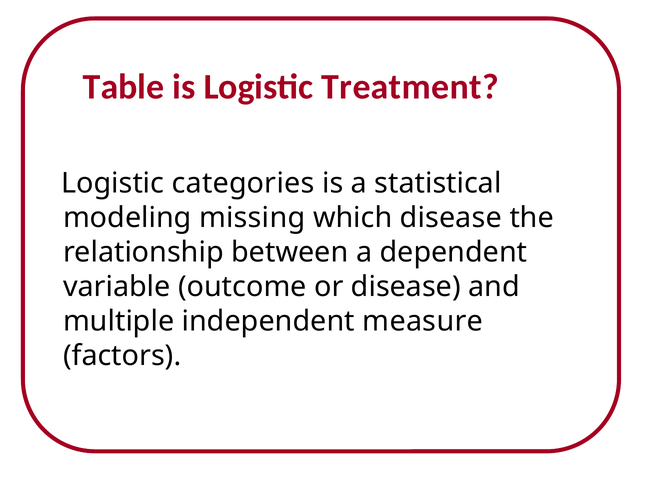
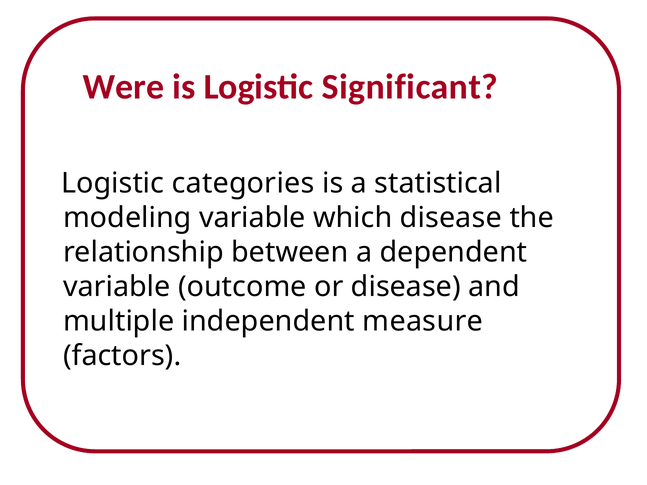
Table: Table -> Were
Treatment: Treatment -> Significant
modeling missing: missing -> variable
